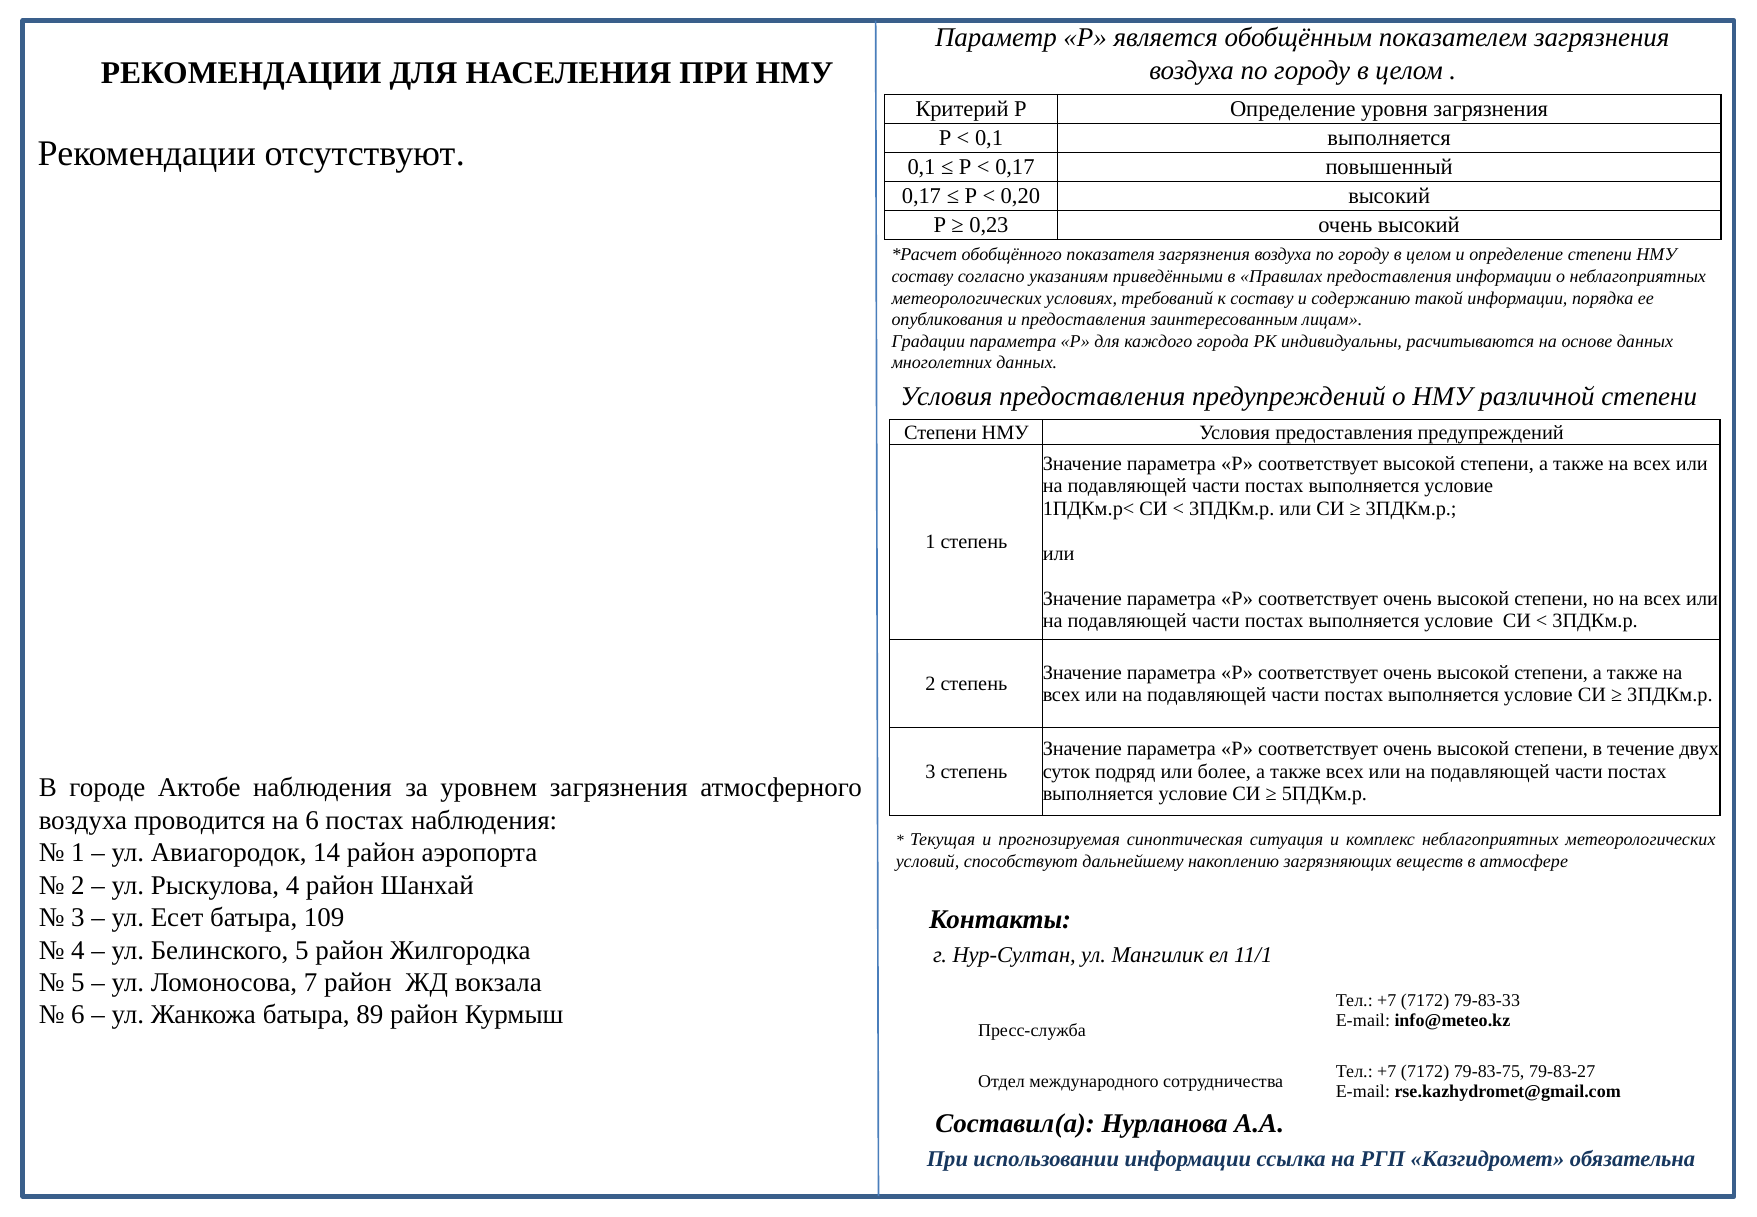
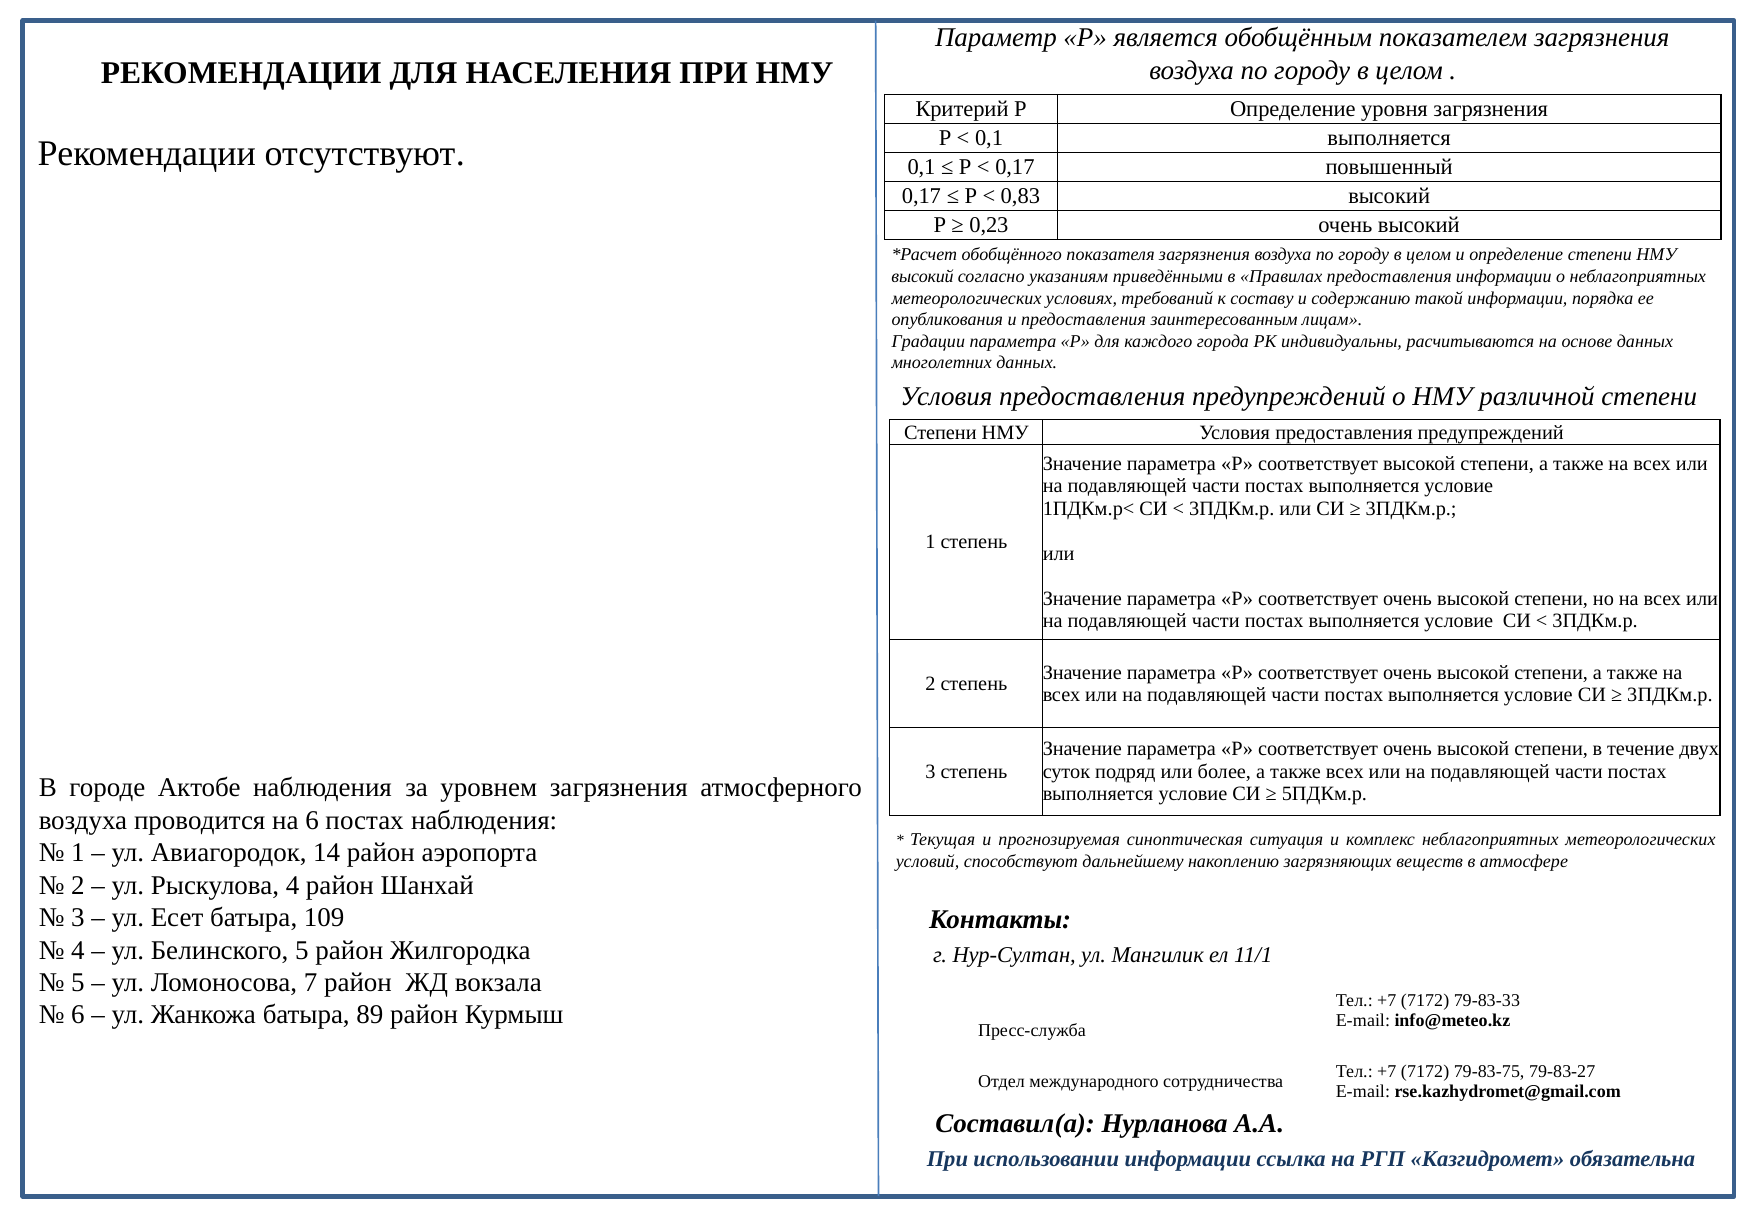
0,20: 0,20 -> 0,83
составу at (923, 276): составу -> высокий
